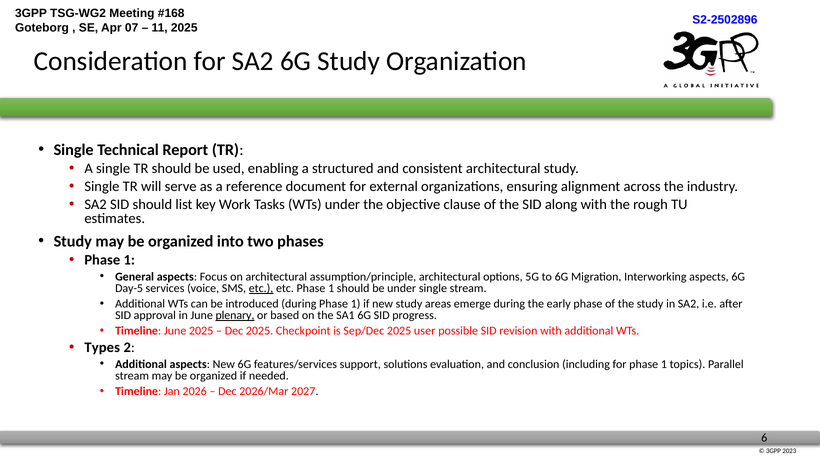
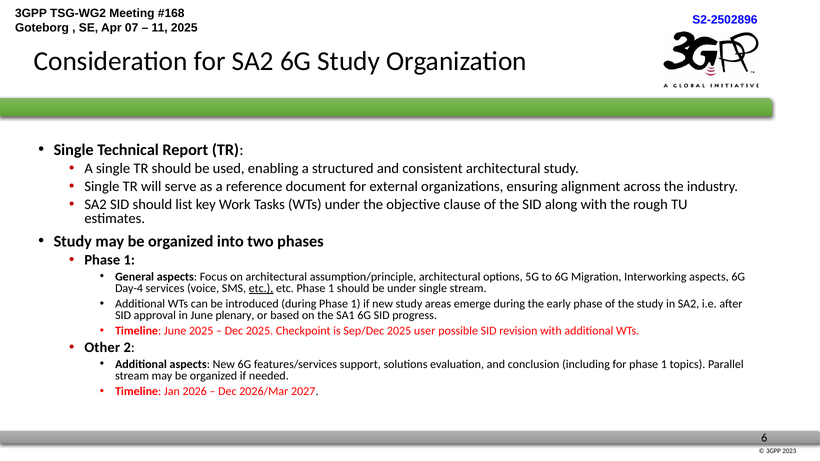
Day-5: Day-5 -> Day-4
plenary underline: present -> none
Types: Types -> Other
